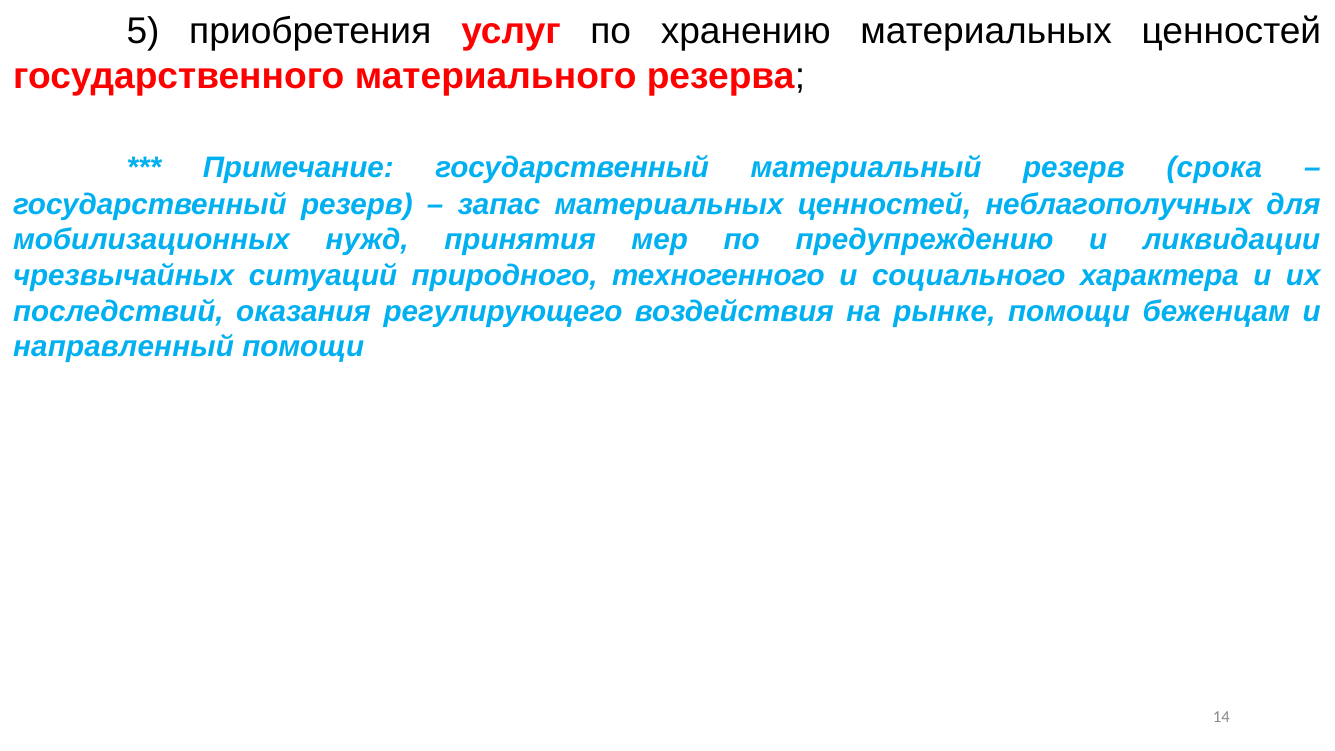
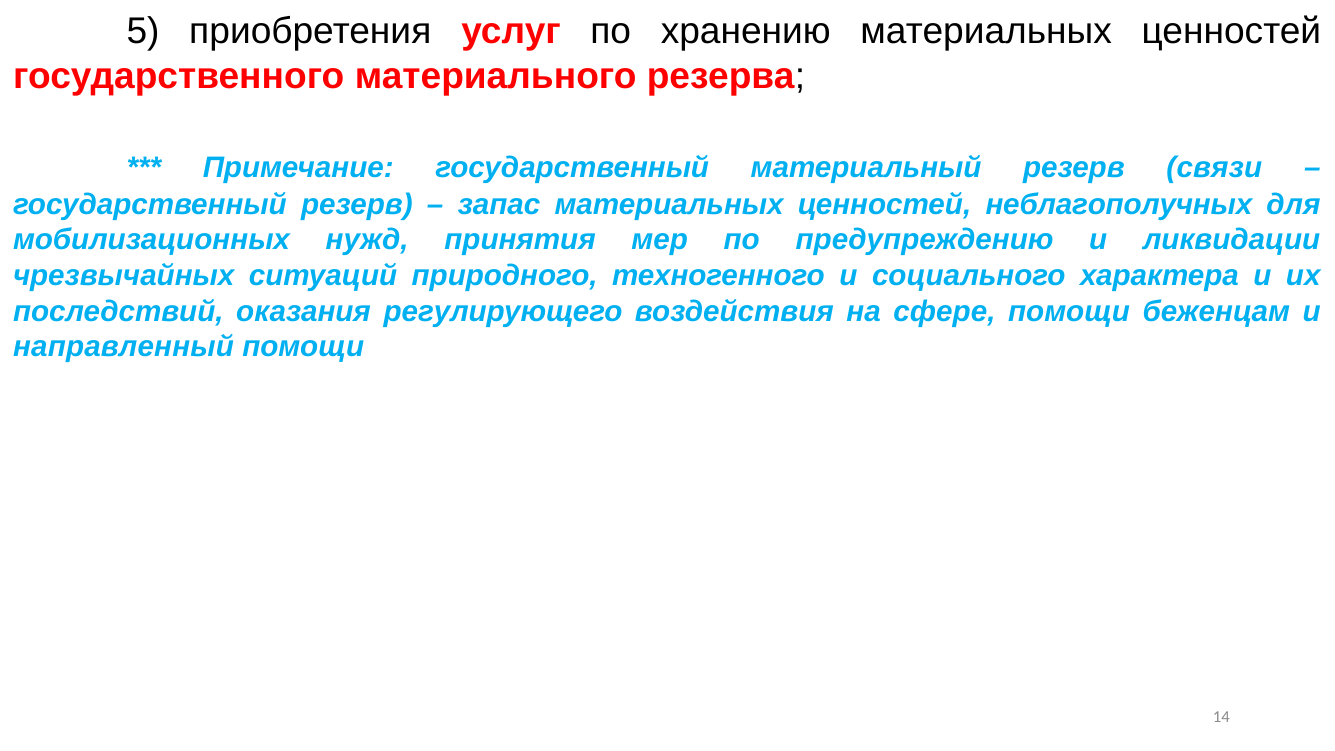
срока: срока -> связи
рынке: рынке -> сфере
